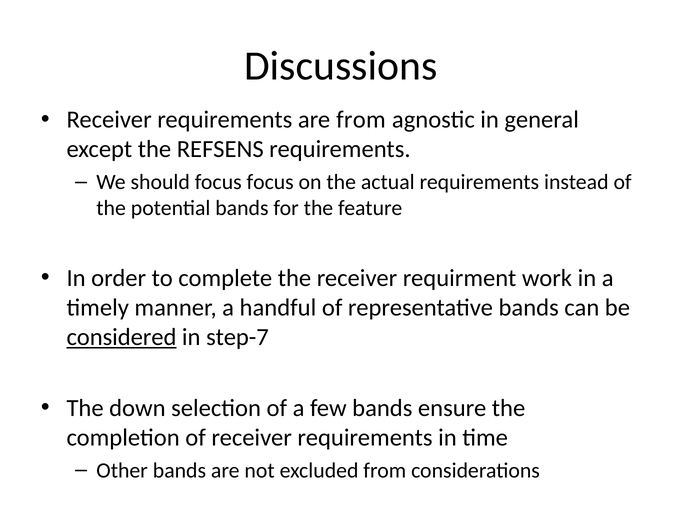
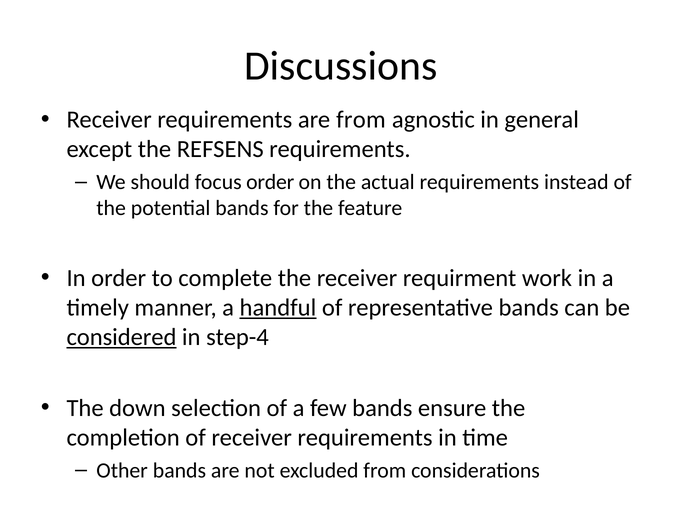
focus focus: focus -> order
handful underline: none -> present
step-7: step-7 -> step-4
